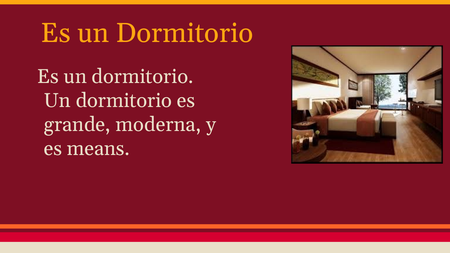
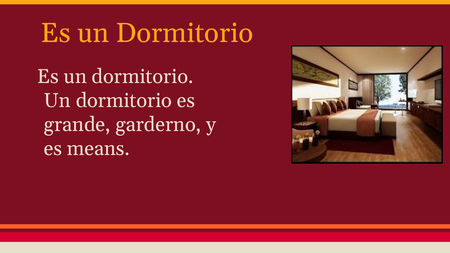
moderna: moderna -> garderno
